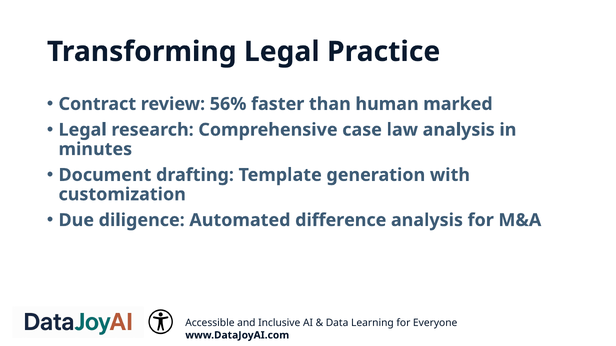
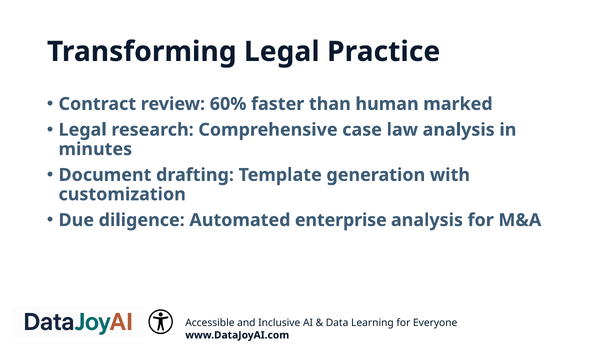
56%: 56% -> 60%
difference: difference -> enterprise
